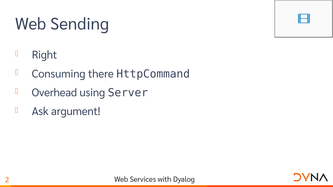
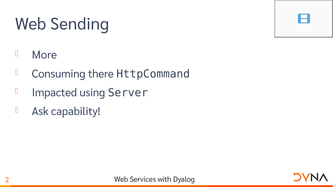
Right: Right -> More
Overhead: Overhead -> Impacted
argument: argument -> capability
